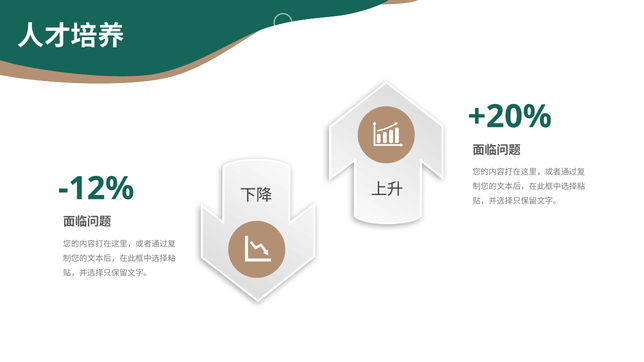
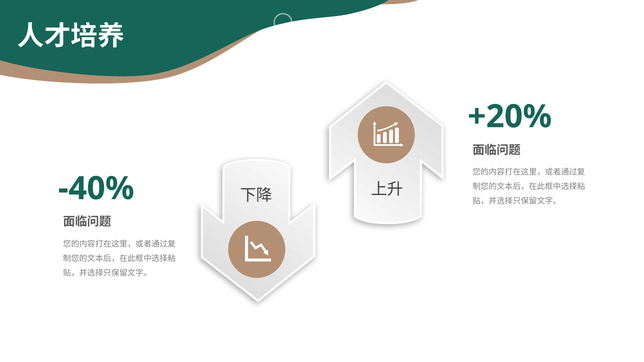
-12%: -12% -> -40%
